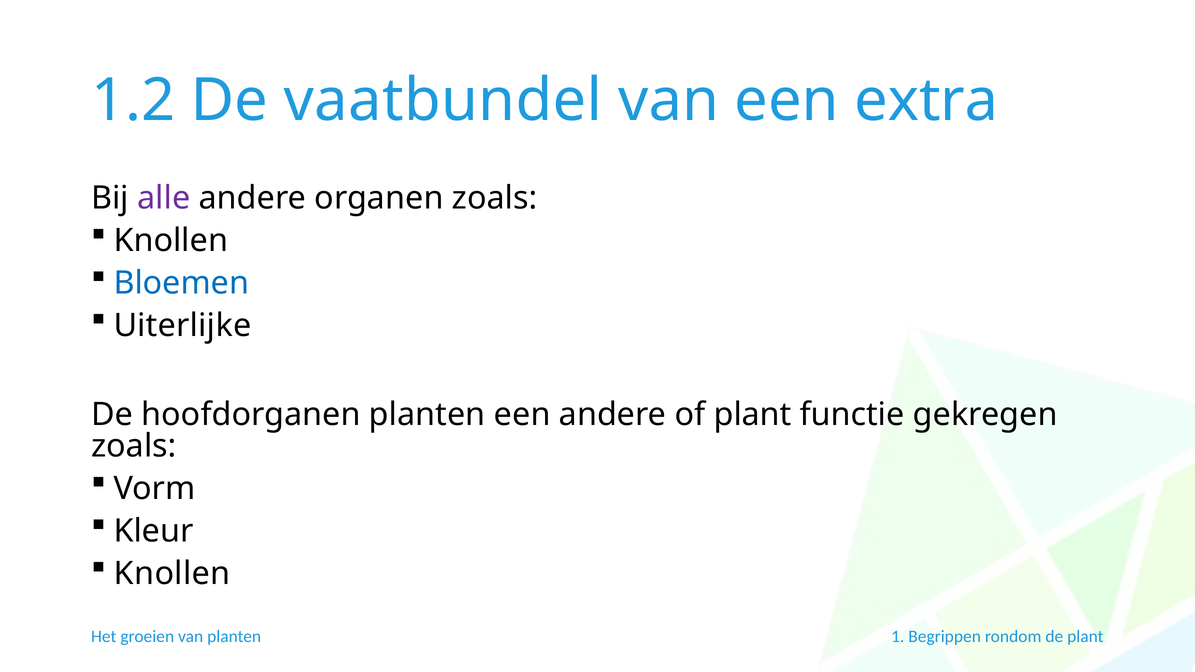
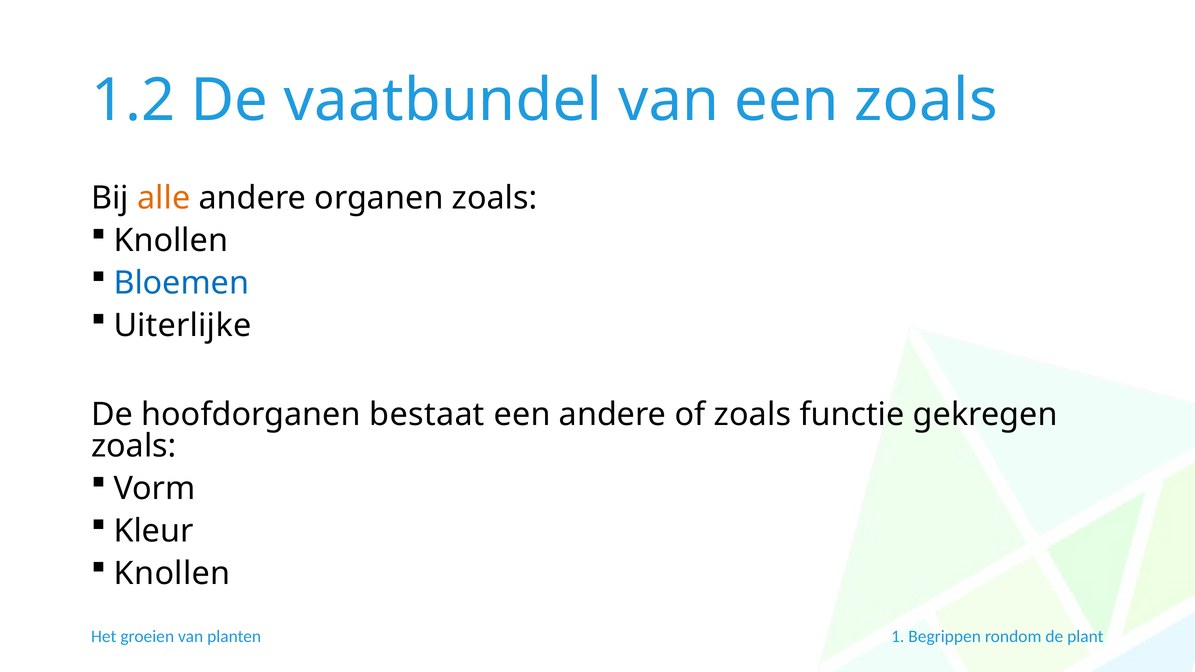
een extra: extra -> zoals
alle colour: purple -> orange
hoofdorganen planten: planten -> bestaat
of plant: plant -> zoals
